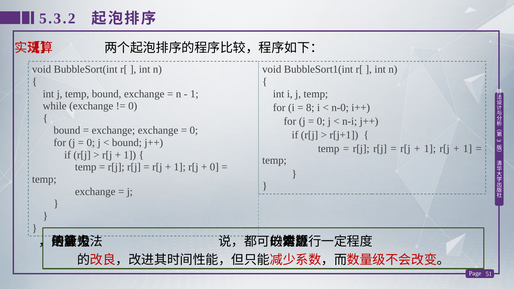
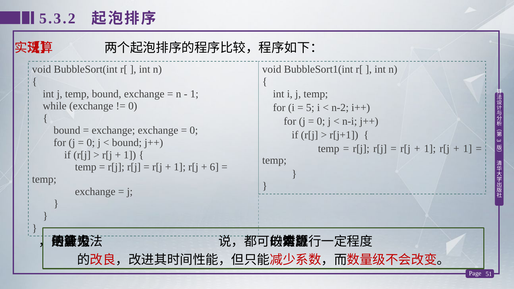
8: 8 -> 5
n-0: n-0 -> n-2
0 at (214, 167): 0 -> 6
